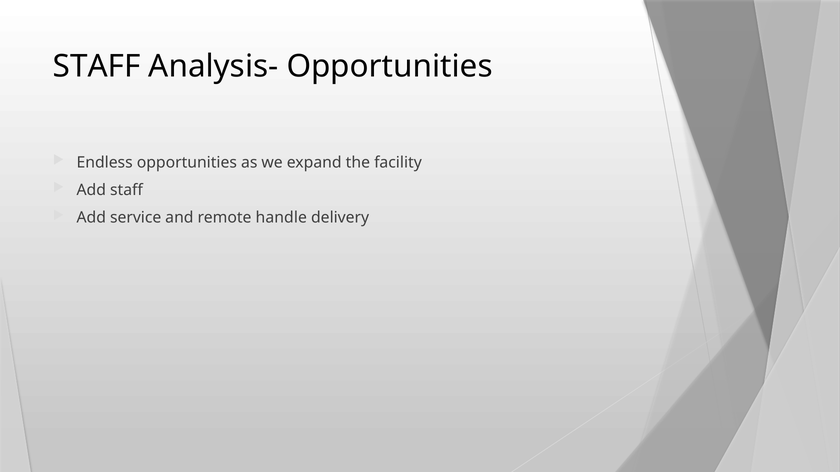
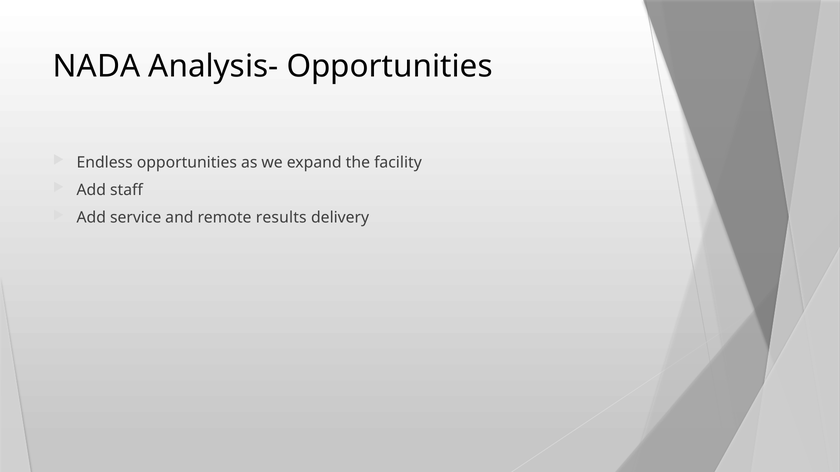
STAFF at (97, 66): STAFF -> NADA
handle: handle -> results
